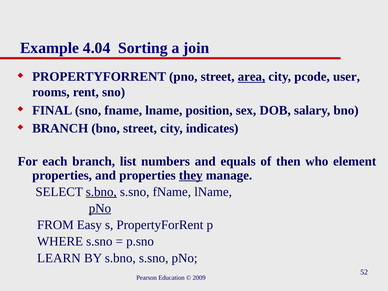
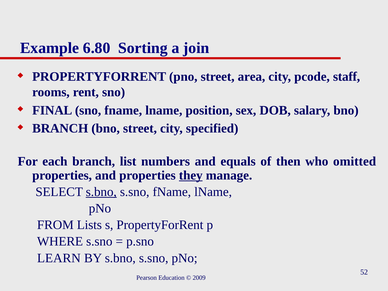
4.04: 4.04 -> 6.80
area underline: present -> none
user: user -> staff
indicates: indicates -> specified
element: element -> omitted
pNo at (100, 208) underline: present -> none
Easy: Easy -> Lists
